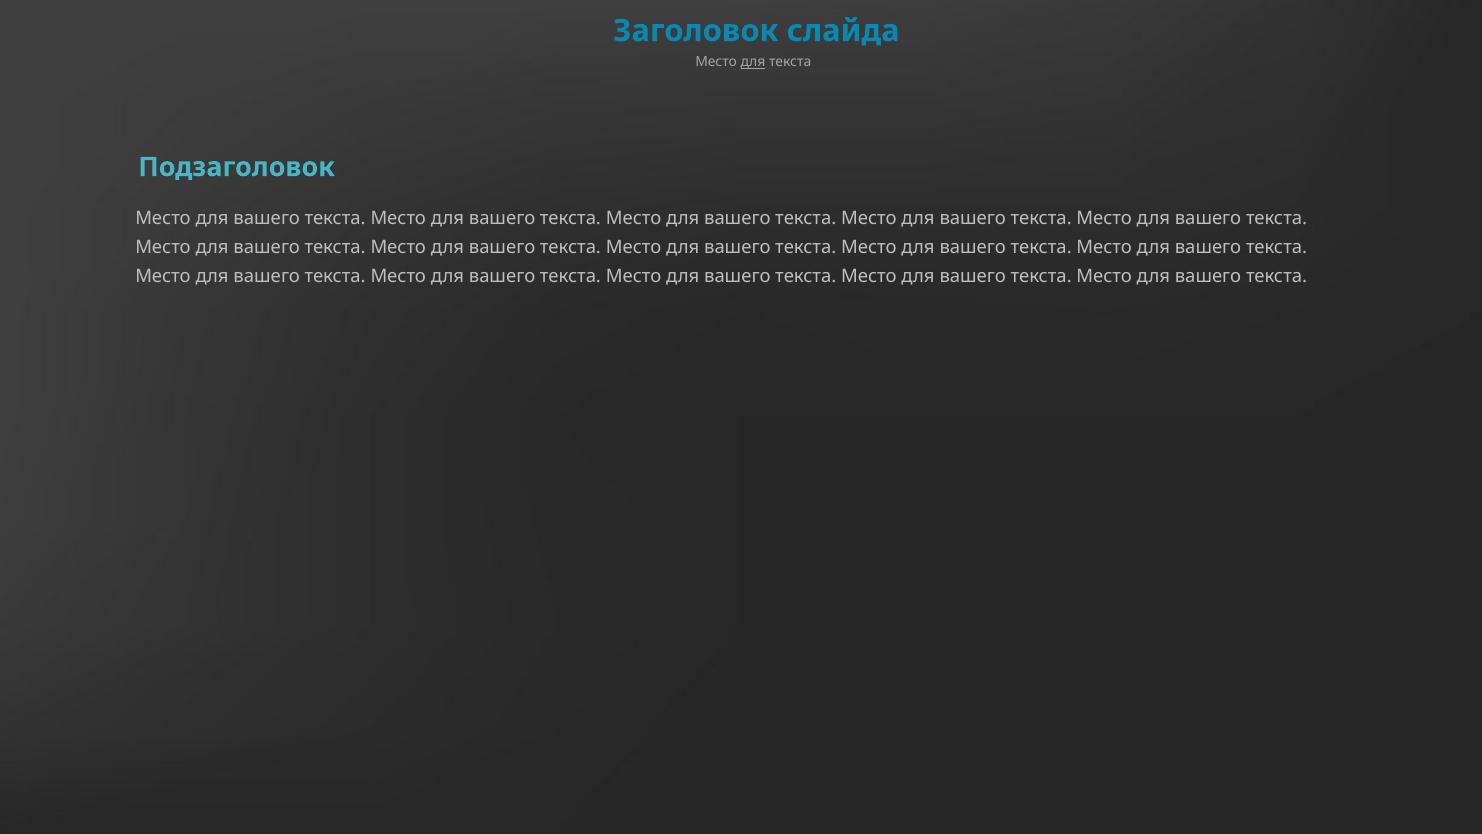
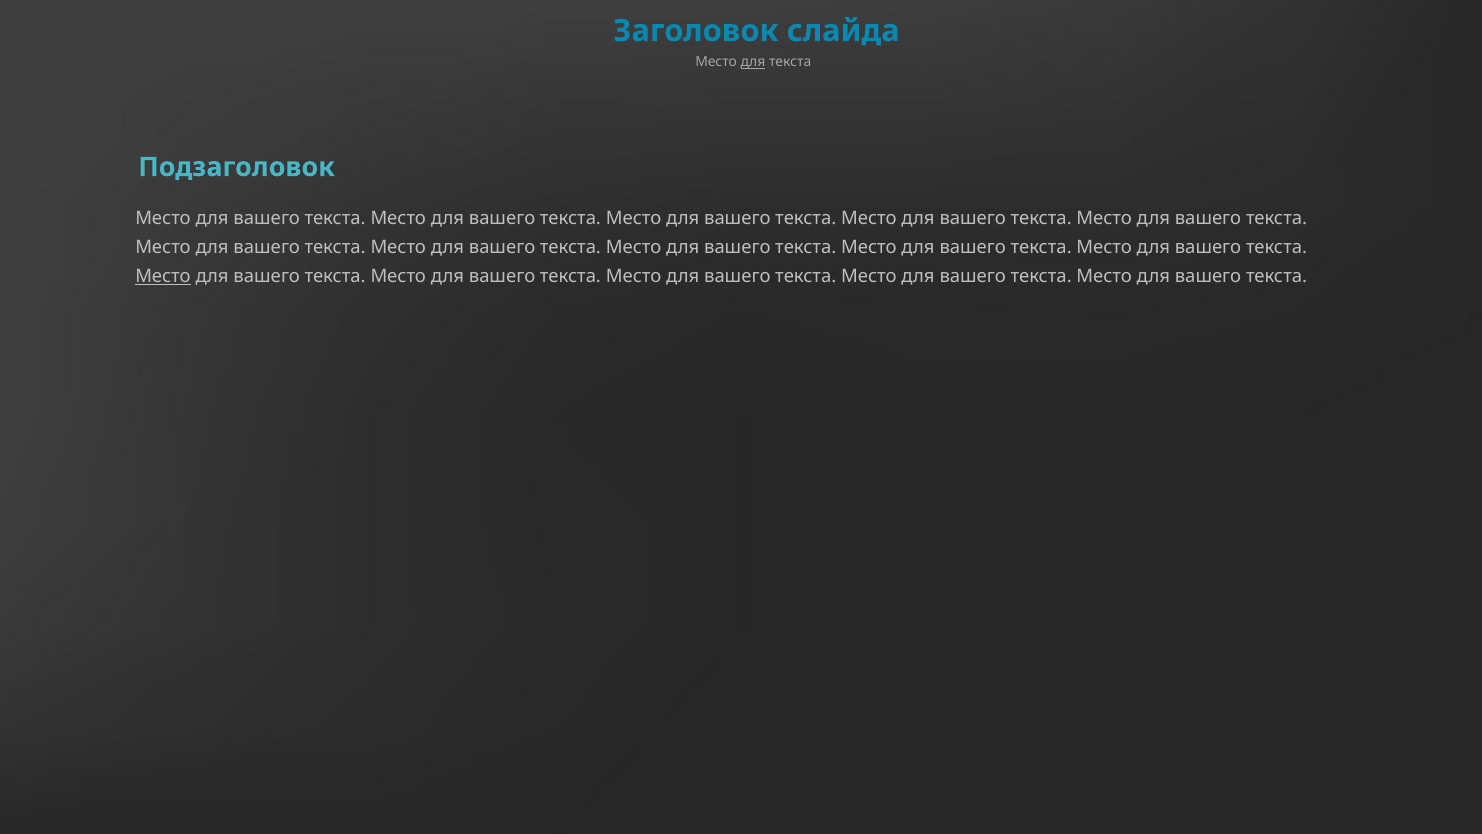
Место at (163, 277) underline: none -> present
